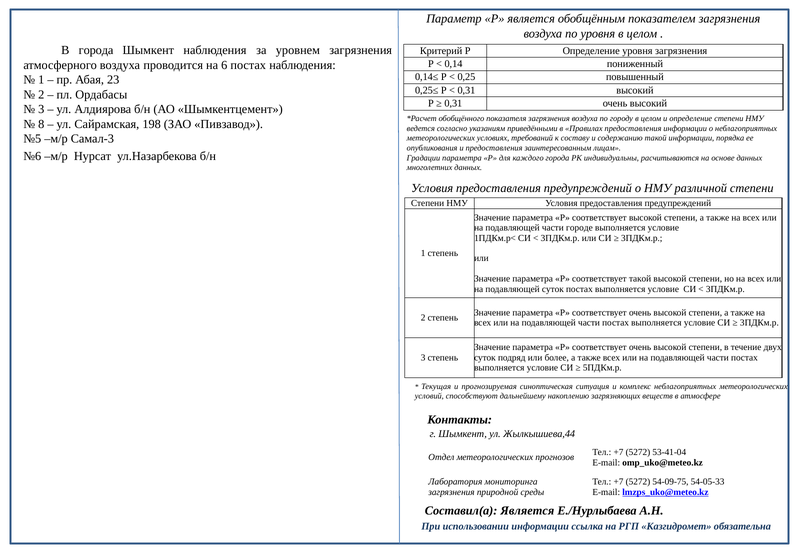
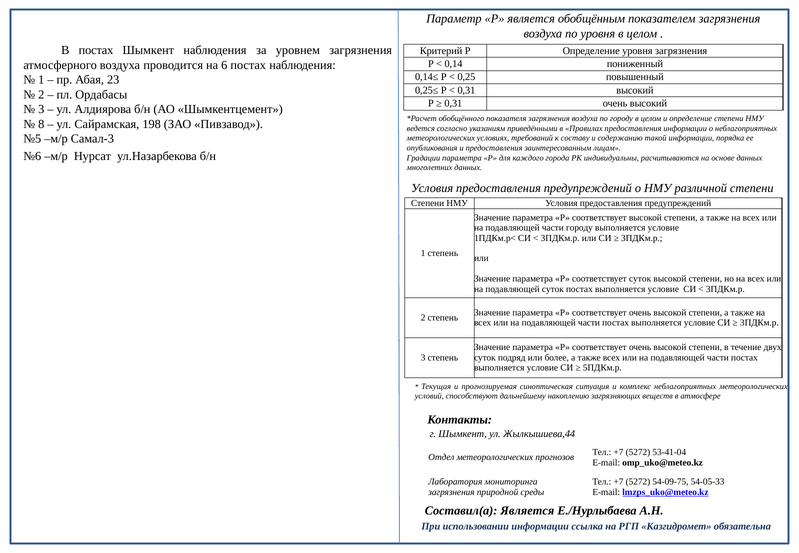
В города: города -> постах
части городе: городе -> городу
соответствует такой: такой -> суток
